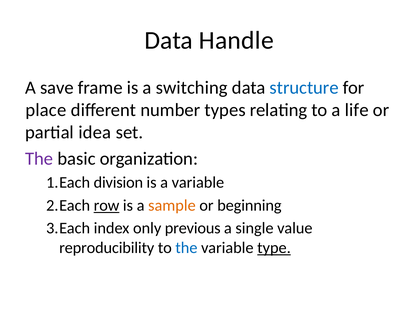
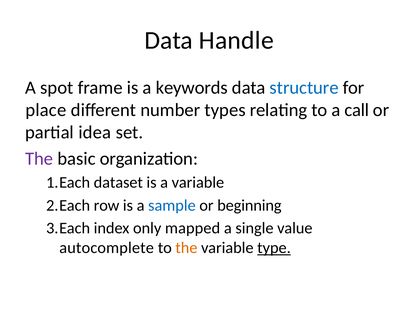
save: save -> spot
switching: switching -> keywords
life: life -> call
division: division -> dataset
row underline: present -> none
sample colour: orange -> blue
previous: previous -> mapped
reproducibility: reproducibility -> autocomplete
the at (186, 248) colour: blue -> orange
